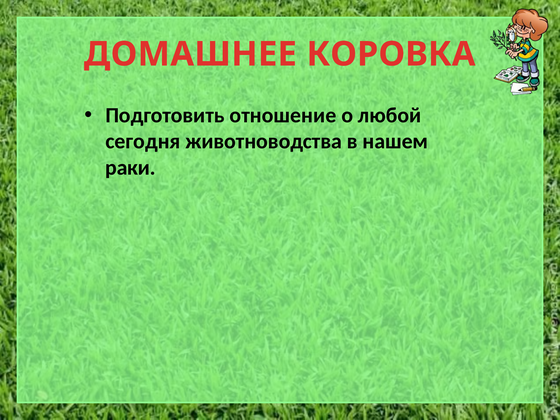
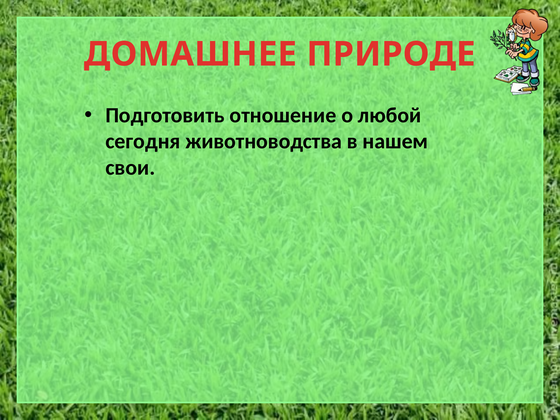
КОРОВКА: КОРОВКА -> ПРИРОДЕ
раки: раки -> свои
